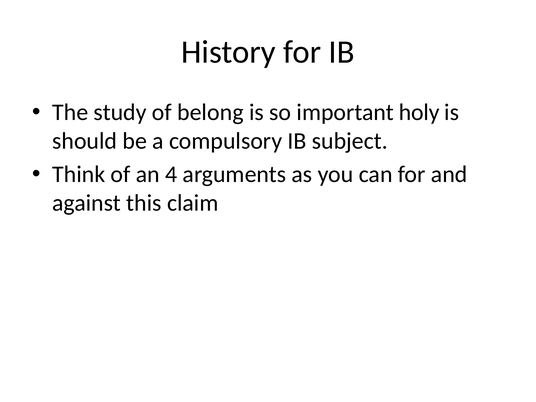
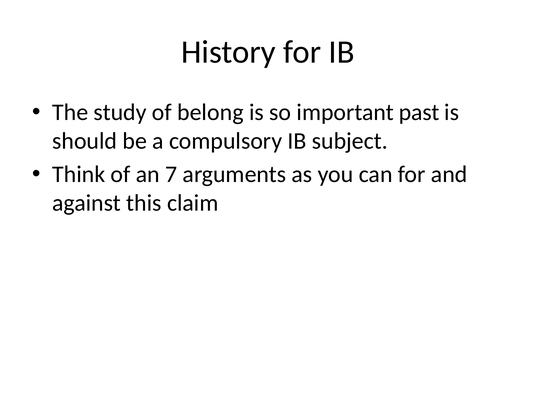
holy: holy -> past
4: 4 -> 7
